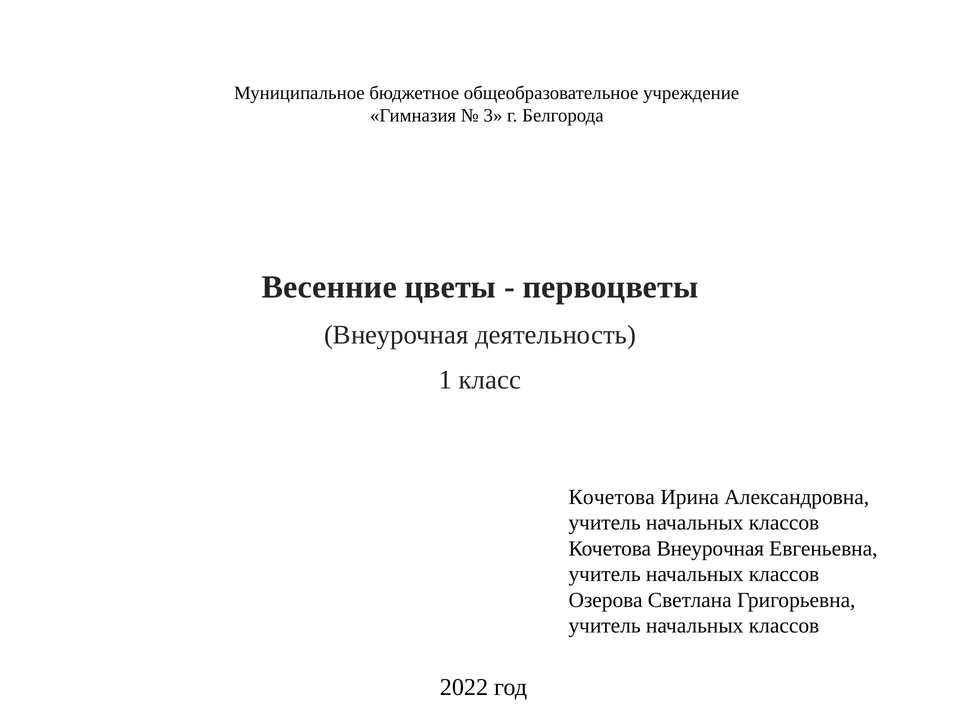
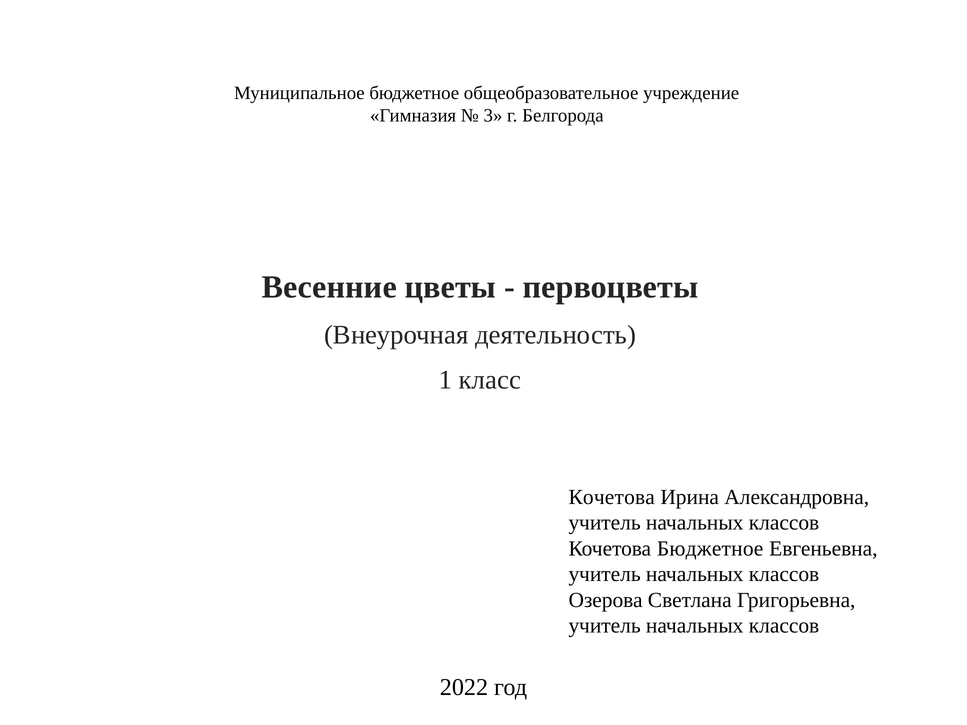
Кочетова Внеурочная: Внеурочная -> Бюджетное
